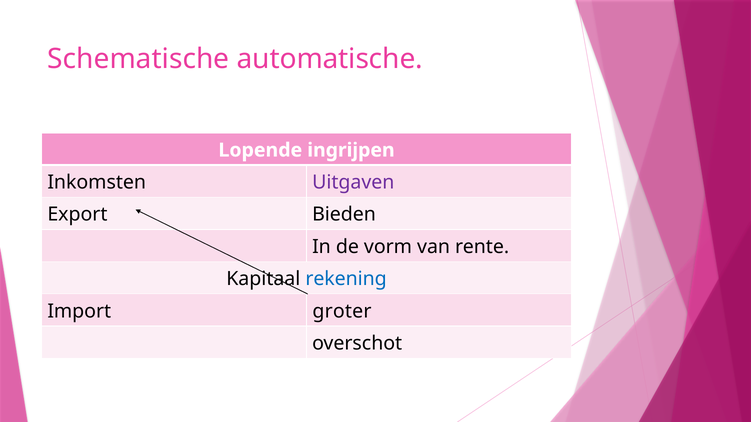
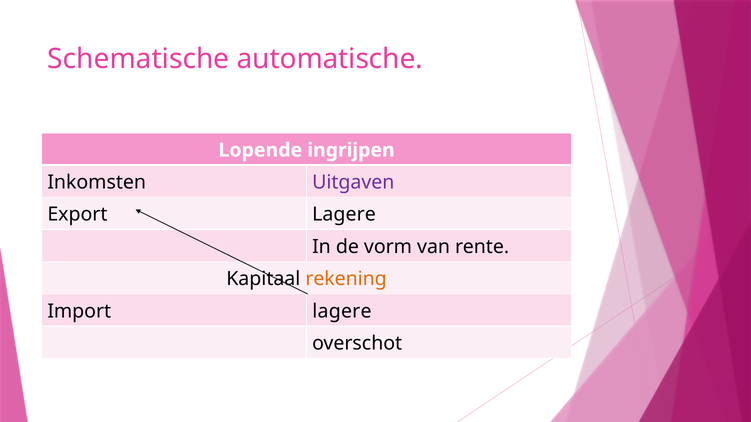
Export Bieden: Bieden -> Lagere
rekening colour: blue -> orange
Import groter: groter -> lagere
